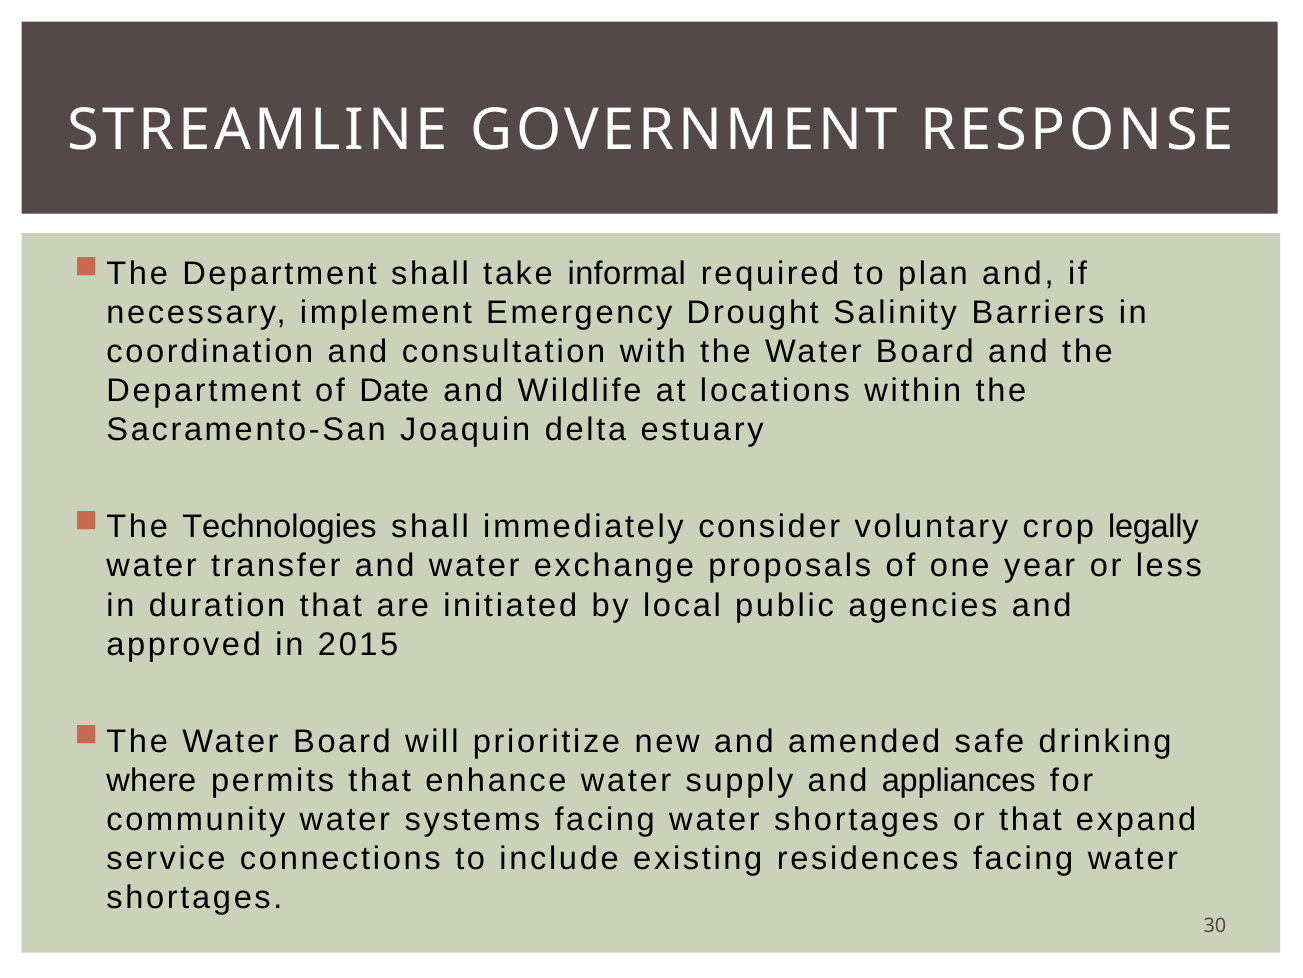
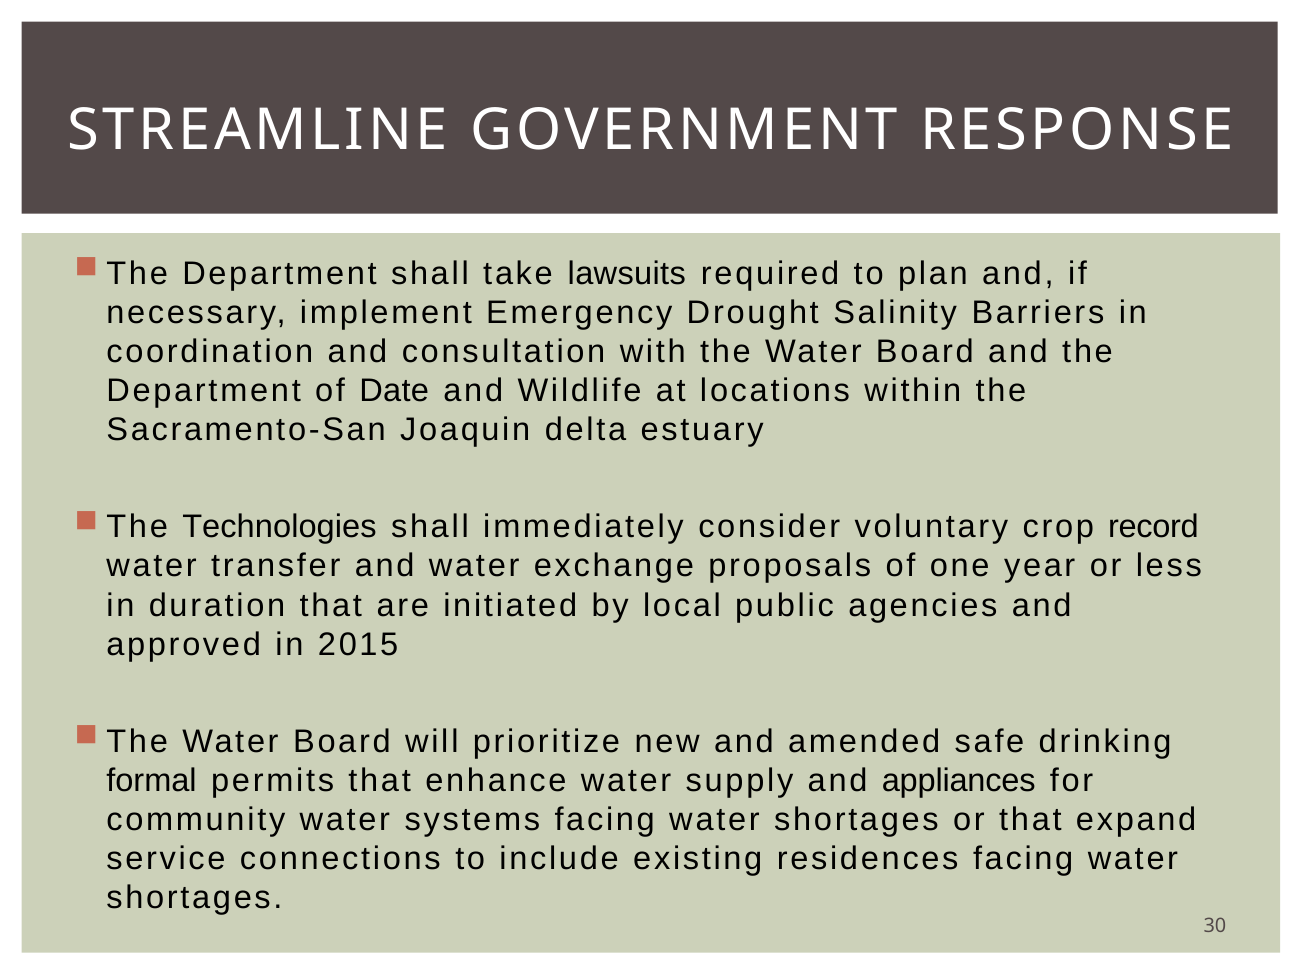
informal: informal -> lawsuits
legally: legally -> record
where: where -> formal
